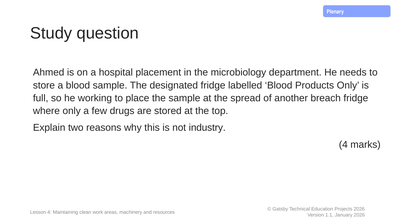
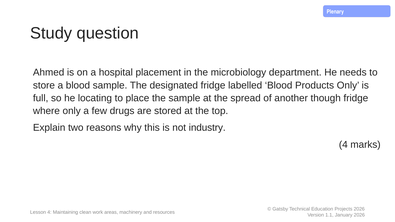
working: working -> locating
breach: breach -> though
